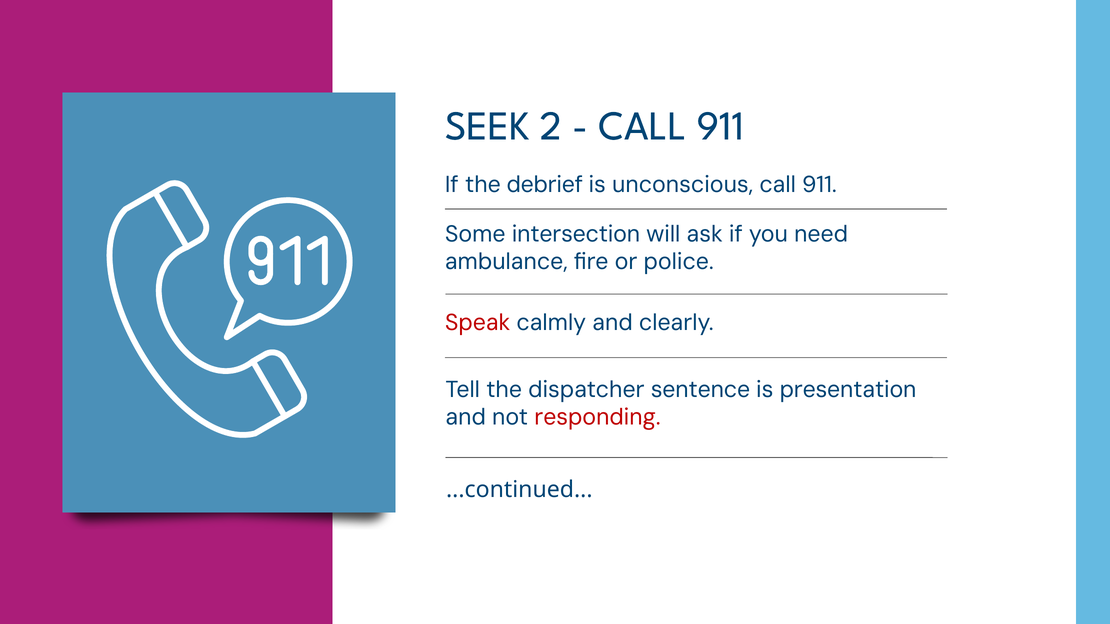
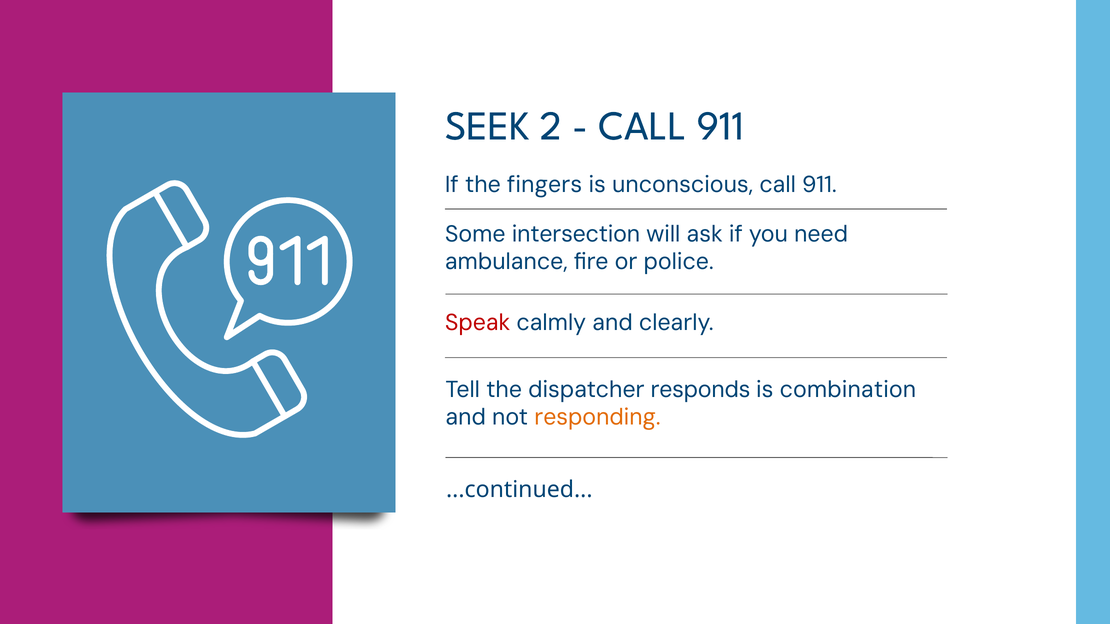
debrief: debrief -> fingers
sentence: sentence -> responds
presentation: presentation -> combination
responding colour: red -> orange
